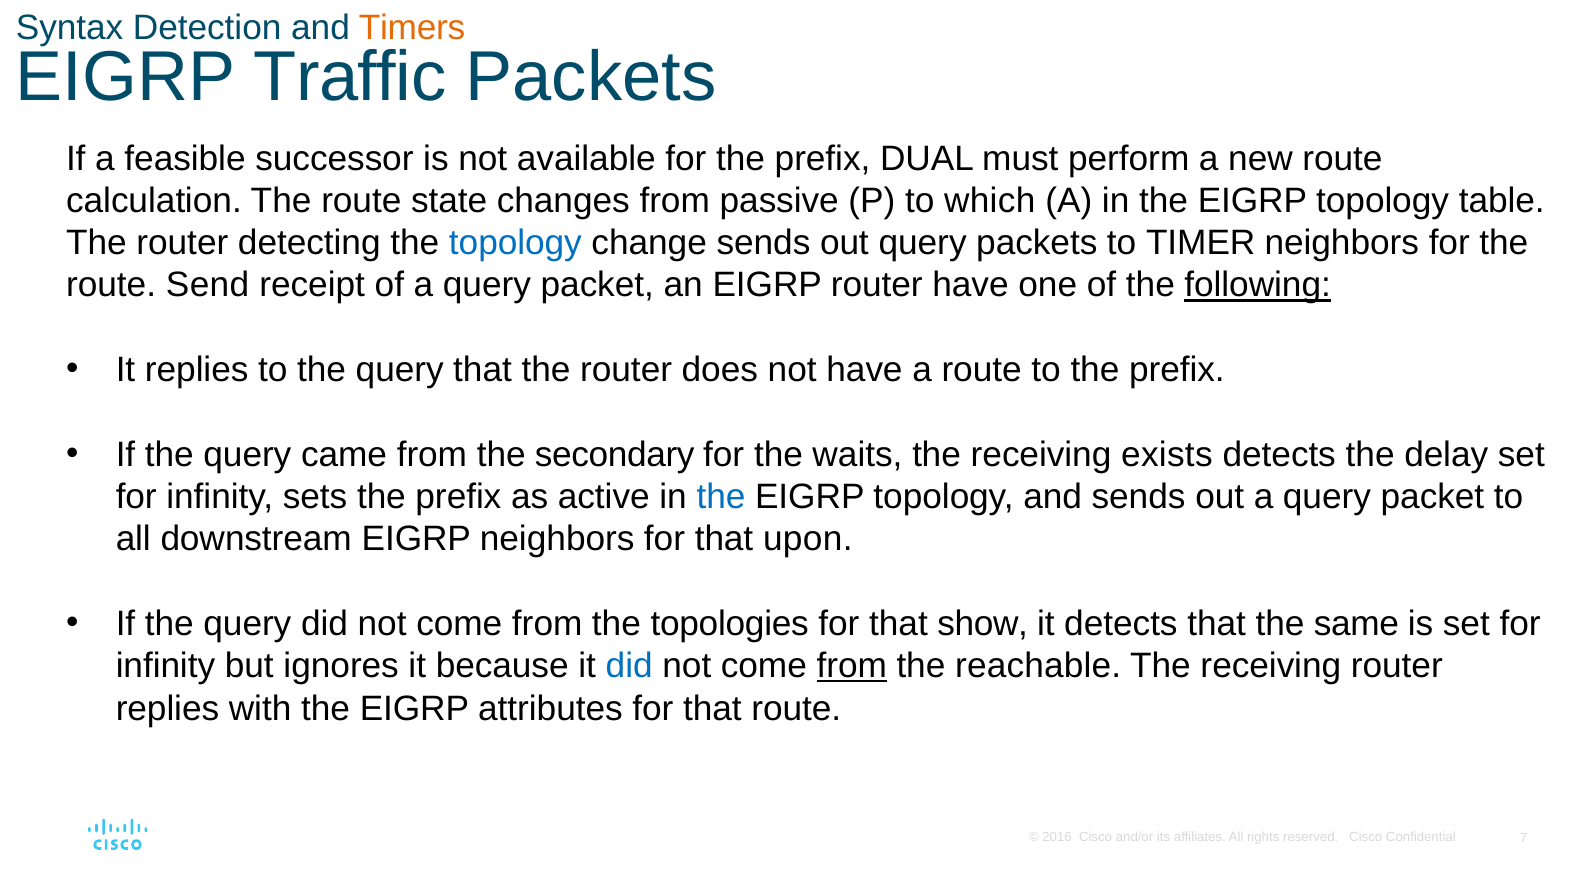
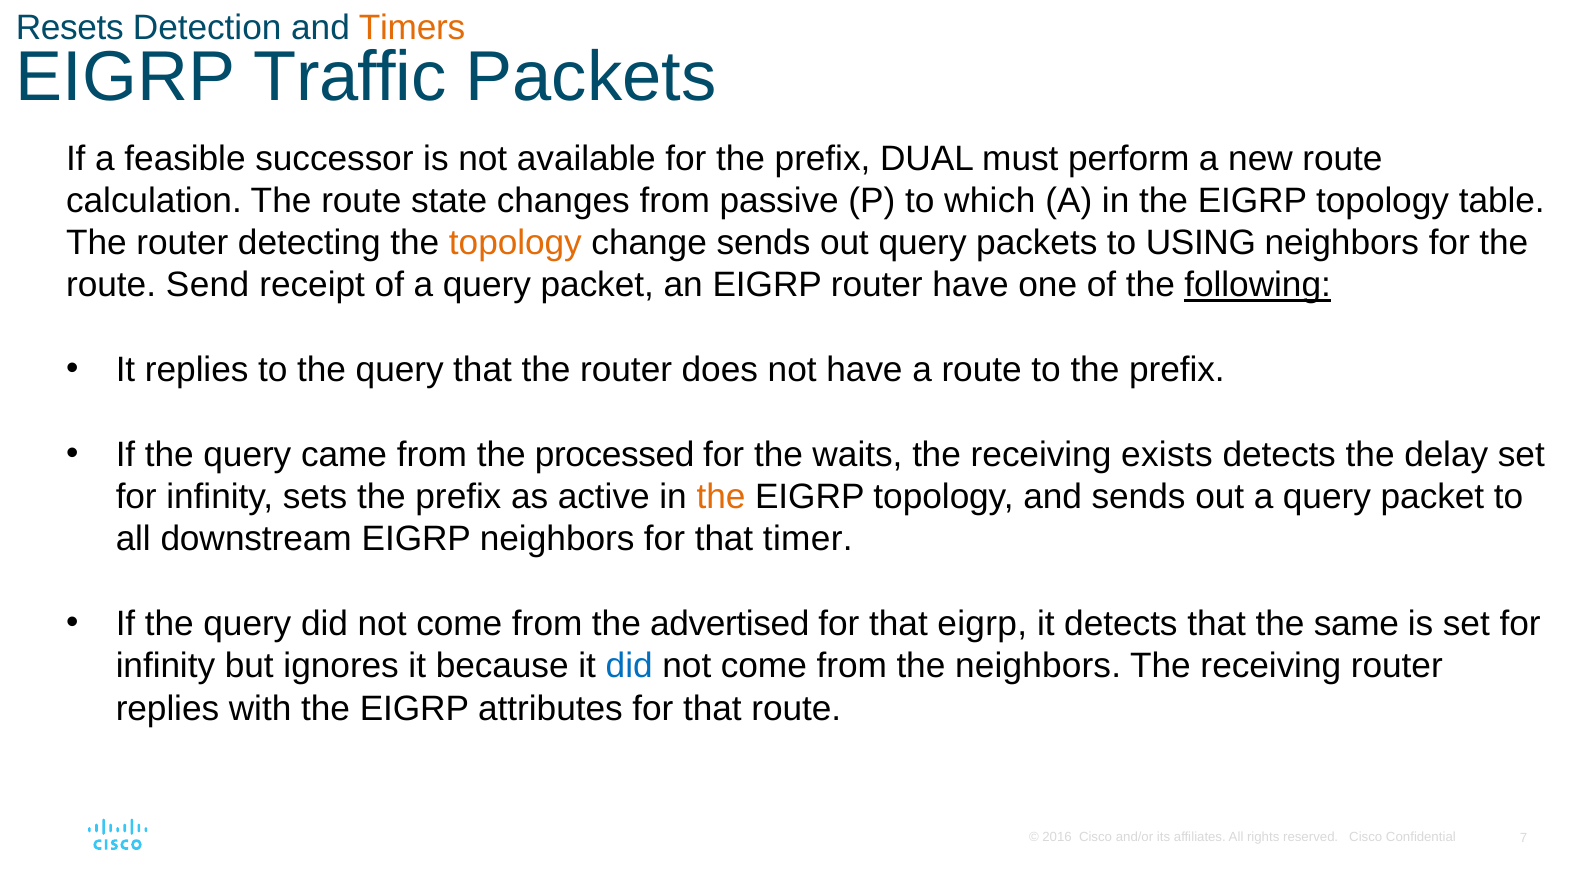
Syntax: Syntax -> Resets
topology at (515, 243) colour: blue -> orange
TIMER: TIMER -> USING
secondary: secondary -> processed
the at (721, 497) colour: blue -> orange
upon: upon -> timer
topologies: topologies -> advertised
that show: show -> eigrp
from at (852, 666) underline: present -> none
the reachable: reachable -> neighbors
